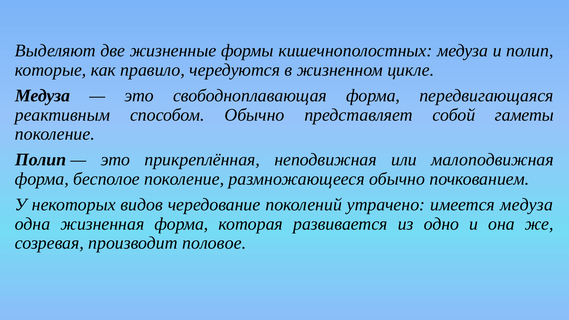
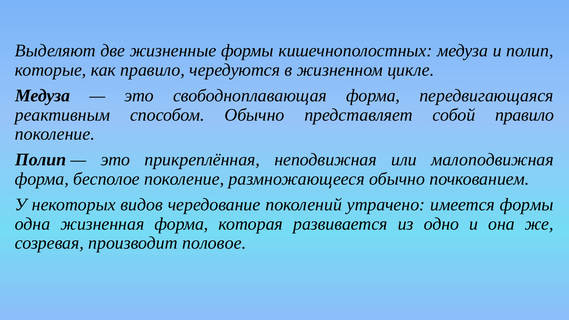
собой гаметы: гаметы -> правило
имеется медуза: медуза -> формы
